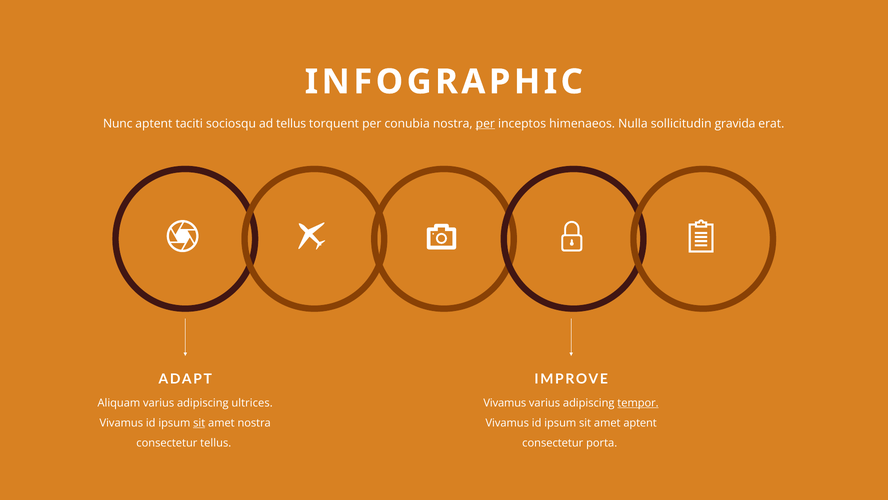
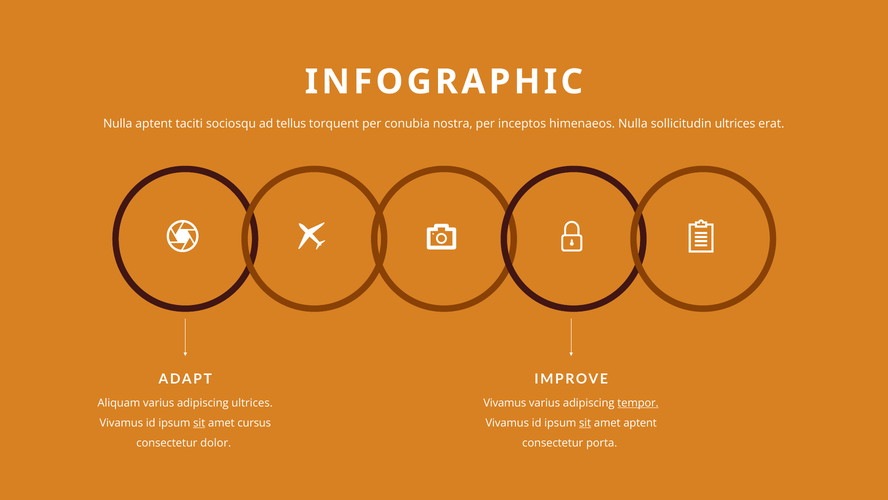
Nunc at (118, 123): Nunc -> Nulla
per at (485, 123) underline: present -> none
sollicitudin gravida: gravida -> ultrices
amet nostra: nostra -> cursus
sit at (585, 423) underline: none -> present
consectetur tellus: tellus -> dolor
